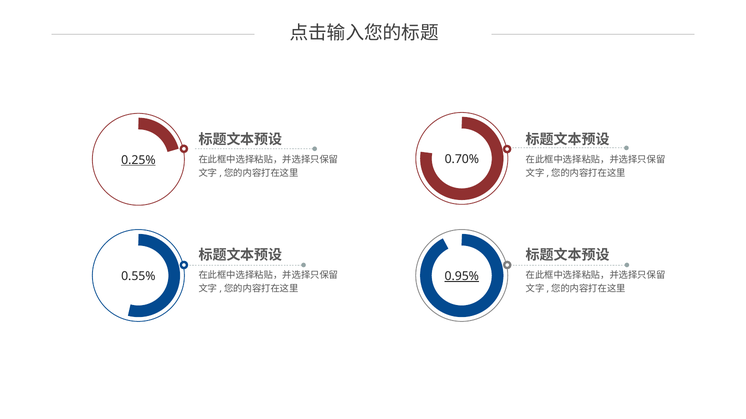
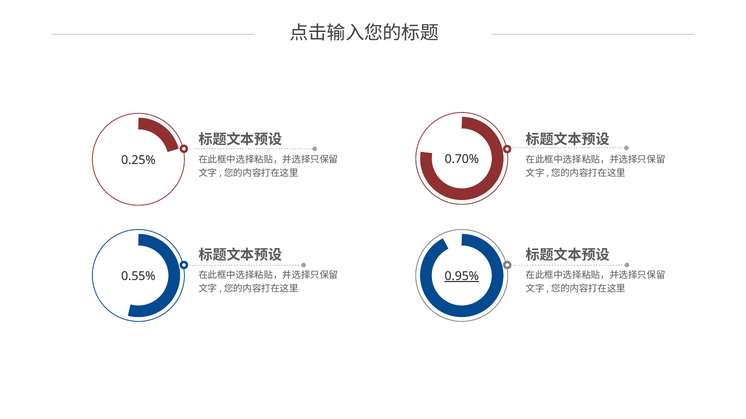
0.25% underline: present -> none
